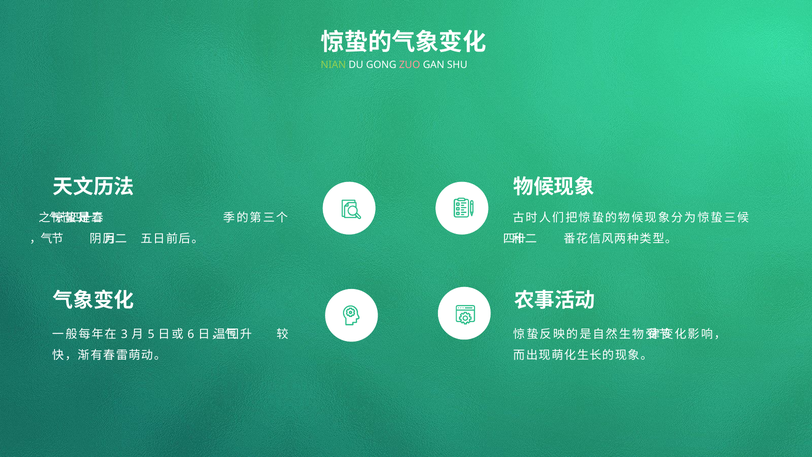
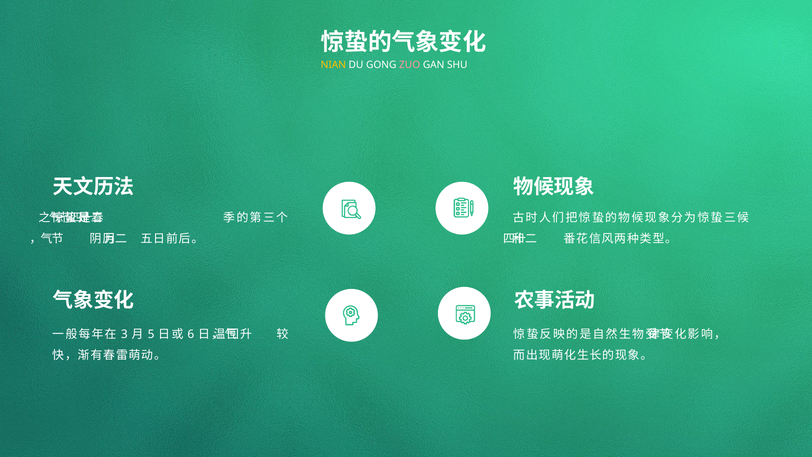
NIAN colour: light green -> yellow
